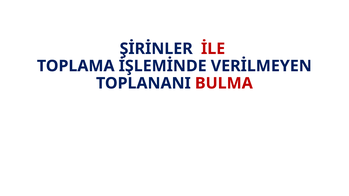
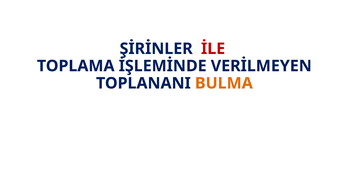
BULMA colour: red -> orange
